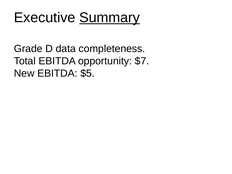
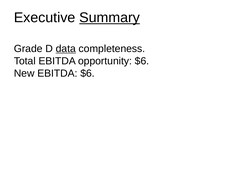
data underline: none -> present
opportunity $7: $7 -> $6
EBITDA $5: $5 -> $6
